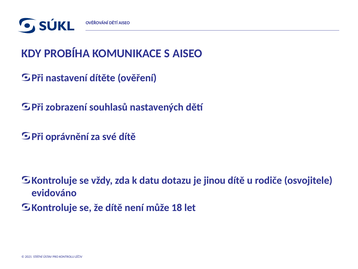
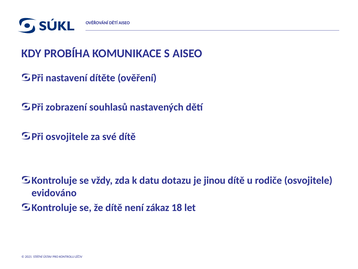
Při oprávnění: oprávnění -> osvojitele
může: může -> zákaz
